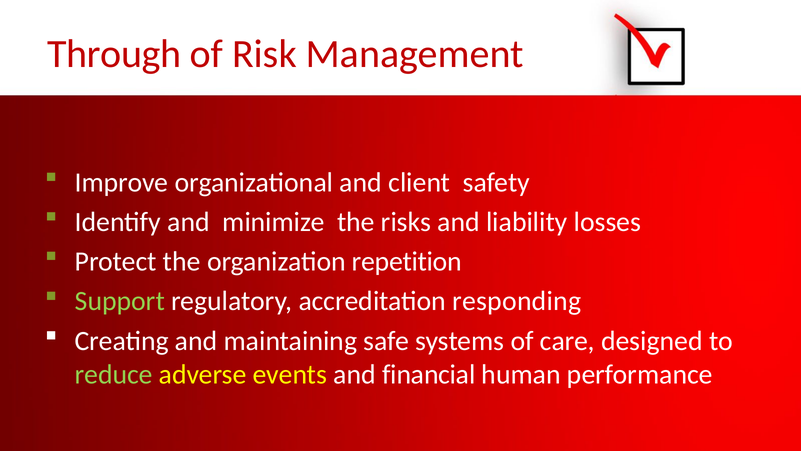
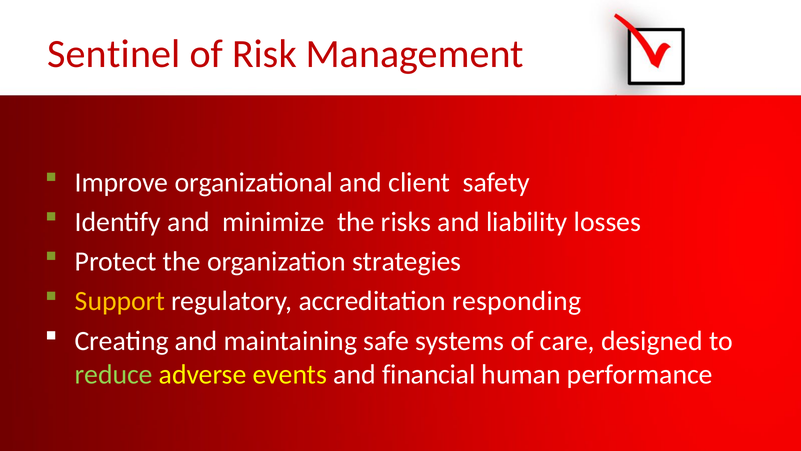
Through: Through -> Sentinel
repetition: repetition -> strategies
Support colour: light green -> yellow
